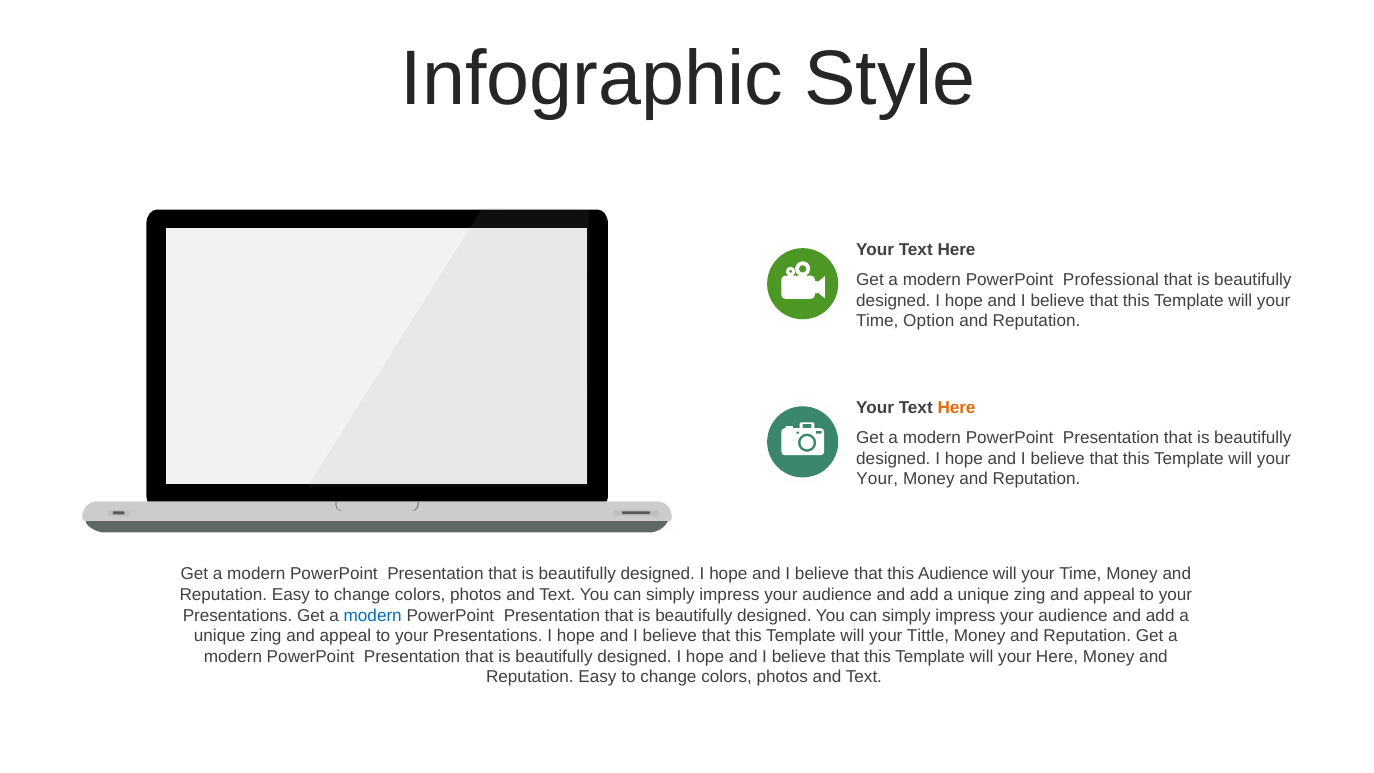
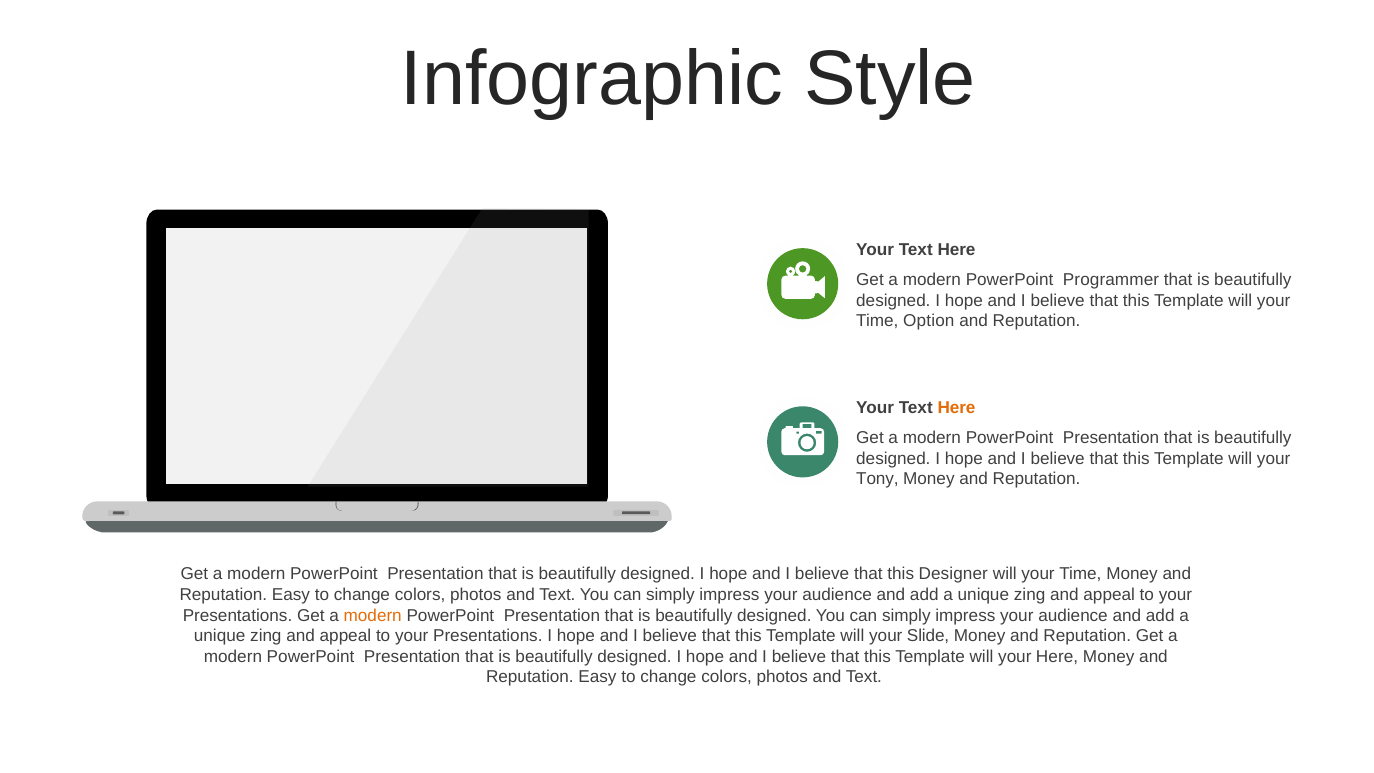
Professional: Professional -> Programmer
Your at (877, 479): Your -> Tony
this Audience: Audience -> Designer
modern at (373, 615) colour: blue -> orange
Tittle: Tittle -> Slide
